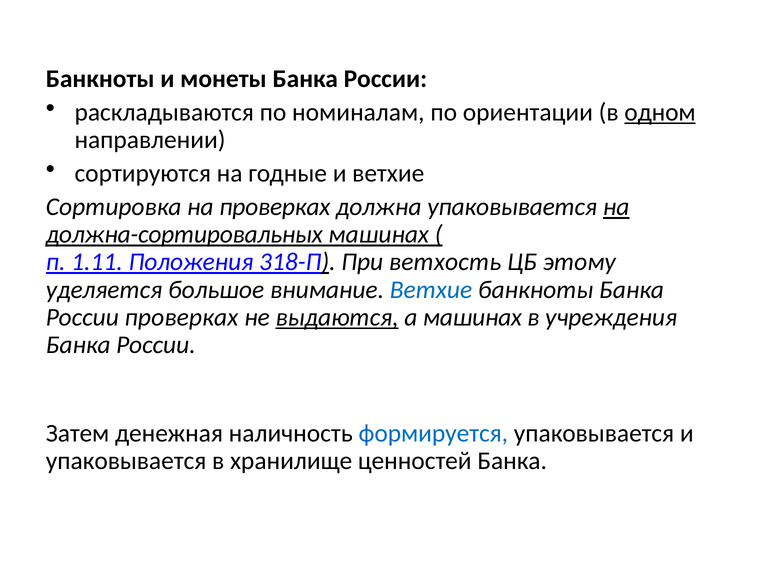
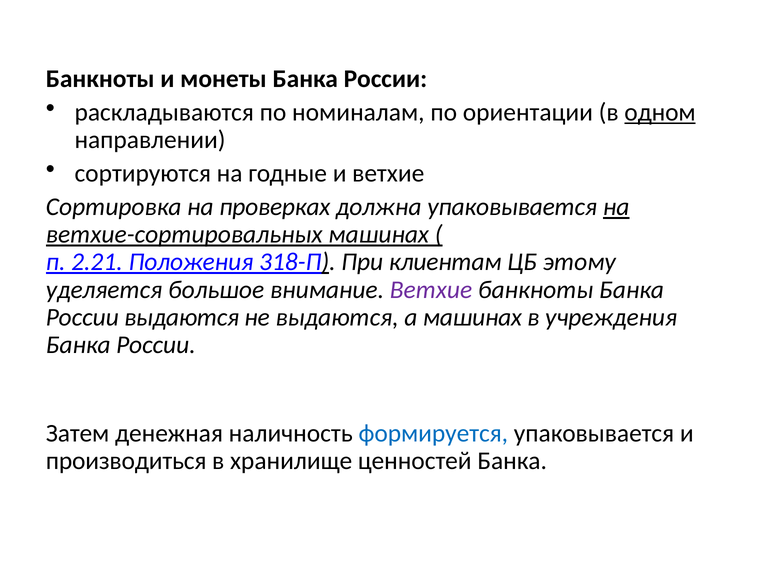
должна-сортировальных: должна-сортировальных -> ветхие-сортировальных
1.11: 1.11 -> 2.21
ветхость: ветхость -> клиентам
Ветхие at (431, 290) colour: blue -> purple
России проверках: проверках -> выдаются
выдаются at (337, 317) underline: present -> none
упаковывается at (126, 461): упаковывается -> производиться
